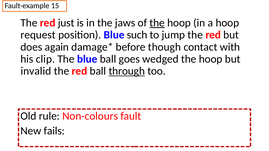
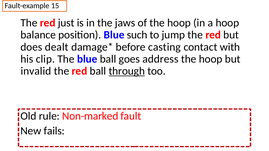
the at (157, 23) underline: present -> none
request: request -> balance
again: again -> dealt
though: though -> casting
wedged: wedged -> address
Non-colours: Non-colours -> Non-marked
